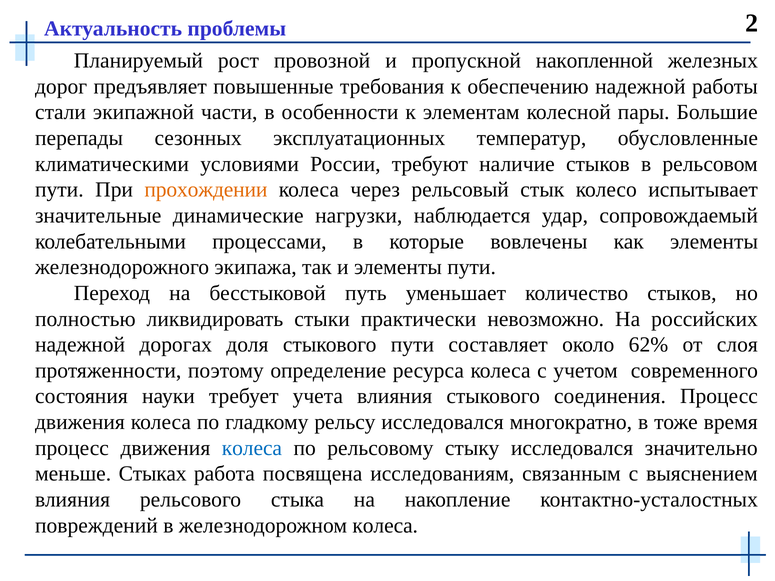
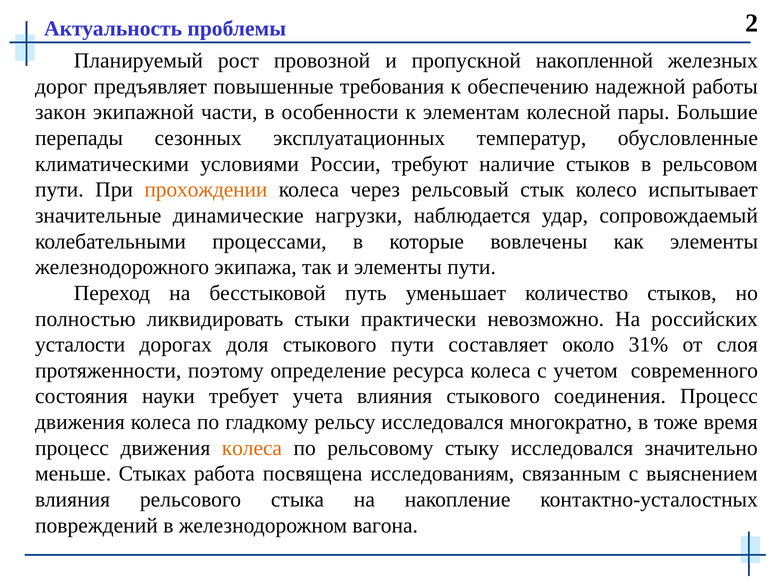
стали: стали -> закон
надежной at (80, 345): надежной -> усталости
62%: 62% -> 31%
колеса at (252, 448) colour: blue -> orange
железнодорожном колеса: колеса -> вагона
